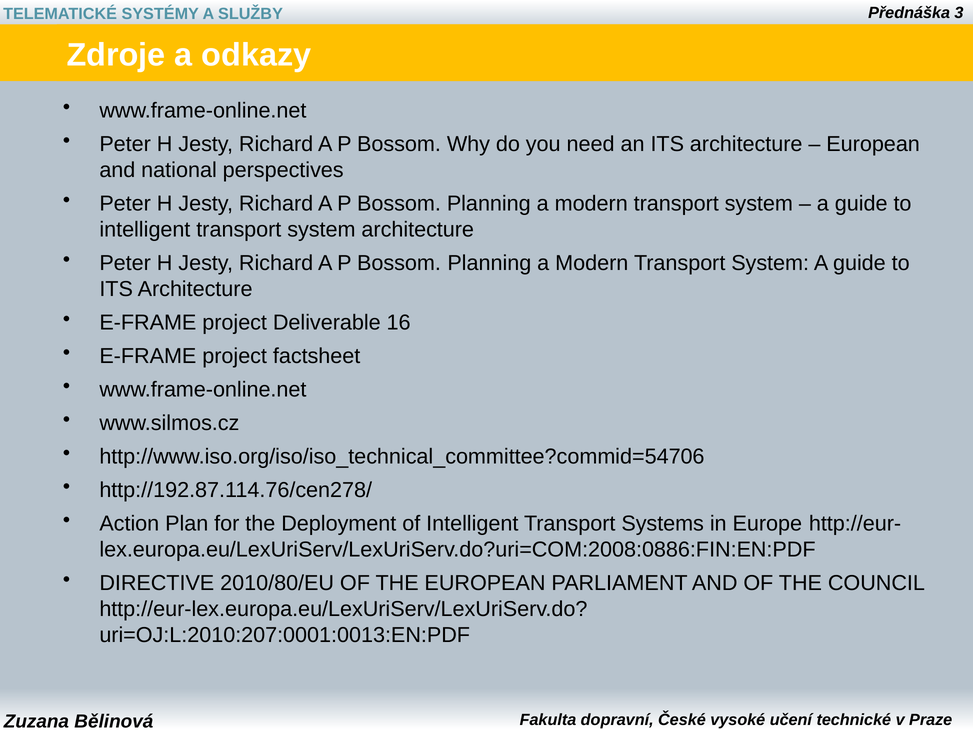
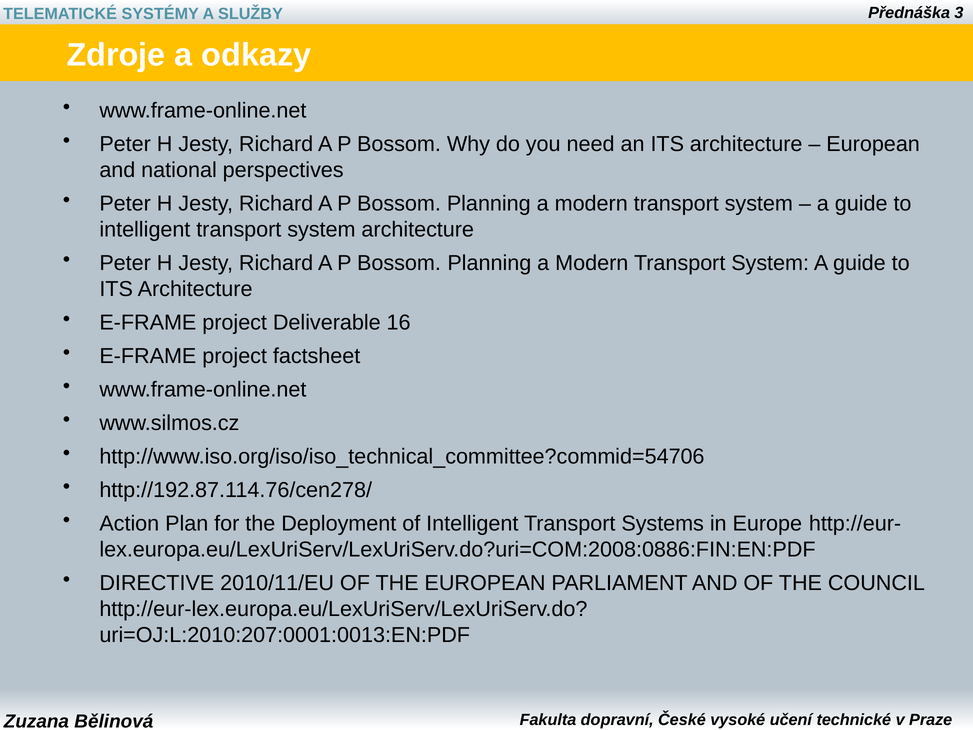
2010/80/EU: 2010/80/EU -> 2010/11/EU
